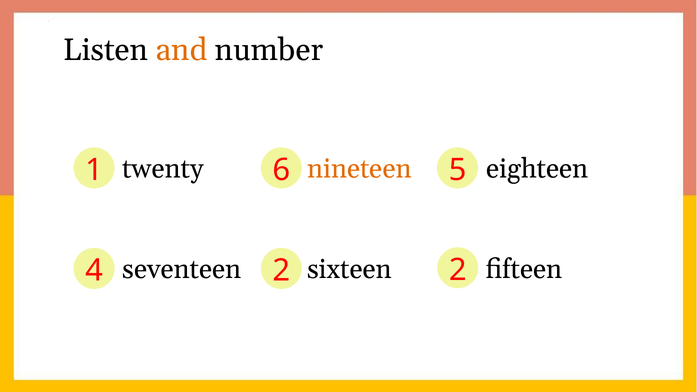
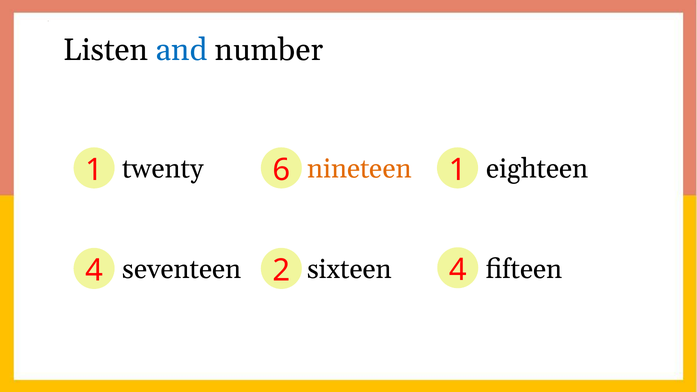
and colour: orange -> blue
1 5: 5 -> 1
2 2: 2 -> 4
